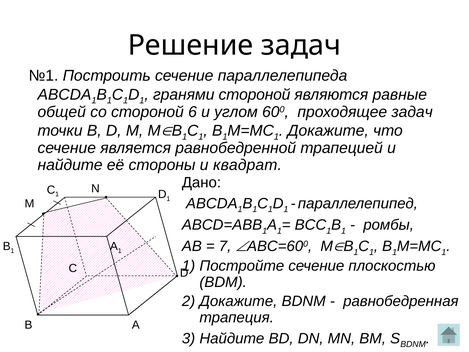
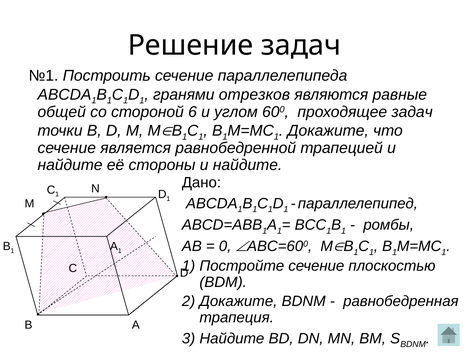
гранями стороной: стороной -> отрезков
стороны и квадрат: квадрат -> найдите
7: 7 -> 0
